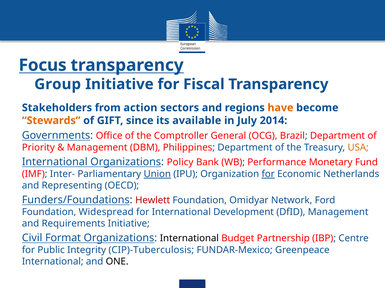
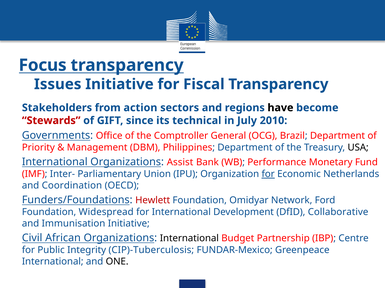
Group: Group -> Issues
have colour: orange -> black
Stewards colour: orange -> red
available: available -> technical
2014: 2014 -> 2010
USA colour: orange -> black
Policy: Policy -> Assist
Union underline: present -> none
Representing: Representing -> Coordination
DfID Management: Management -> Collaborative
Requirements: Requirements -> Immunisation
Format: Format -> African
